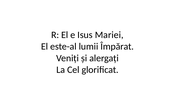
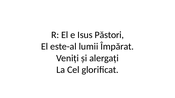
Mariei: Mariei -> Păstori
